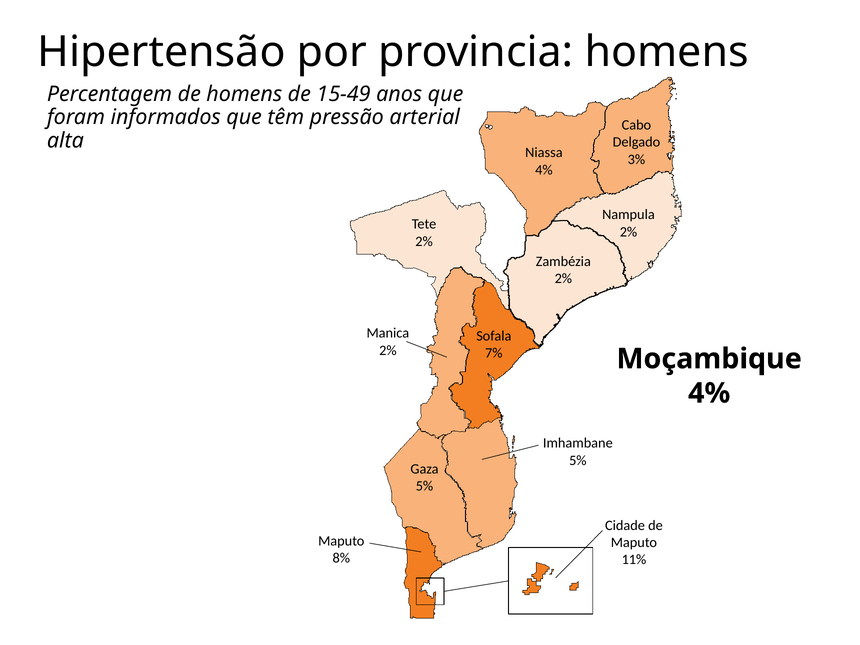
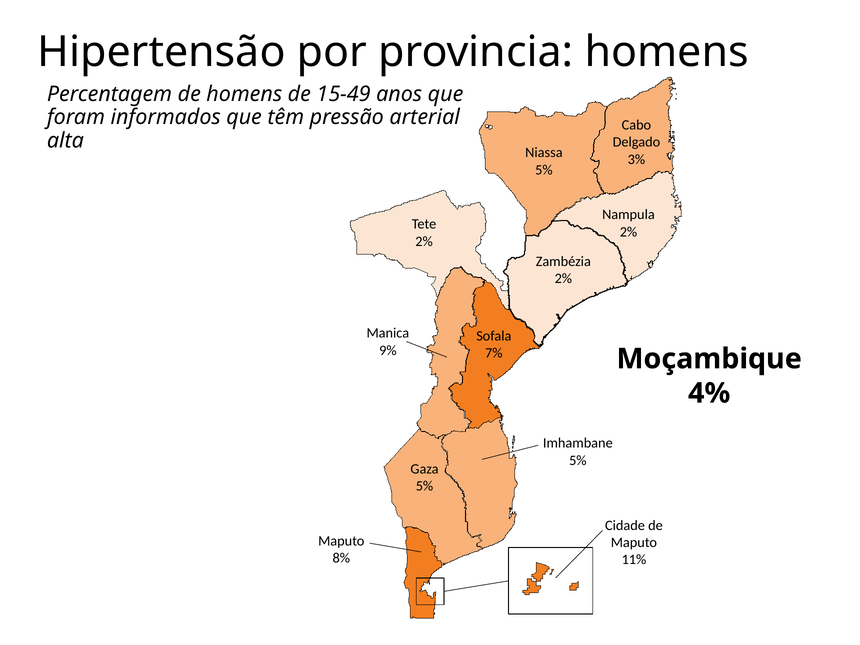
4% at (544, 170): 4% -> 5%
2% at (388, 350): 2% -> 9%
